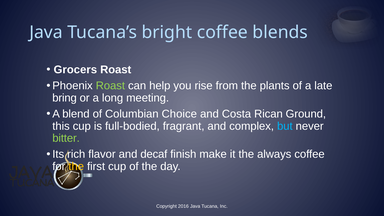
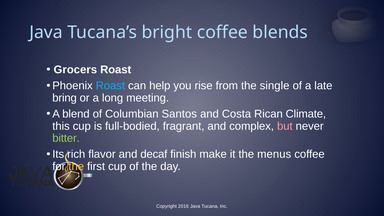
Roast at (110, 86) colour: light green -> light blue
plants: plants -> single
Choice: Choice -> Santos
Ground: Ground -> Climate
but colour: light blue -> pink
always: always -> menus
